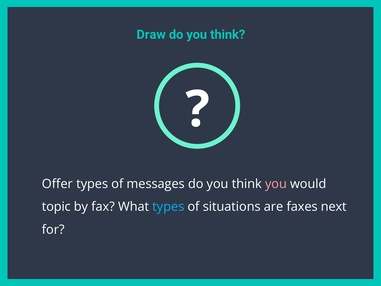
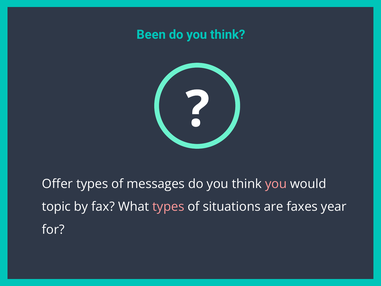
Draw: Draw -> Been
types at (168, 207) colour: light blue -> pink
next: next -> year
